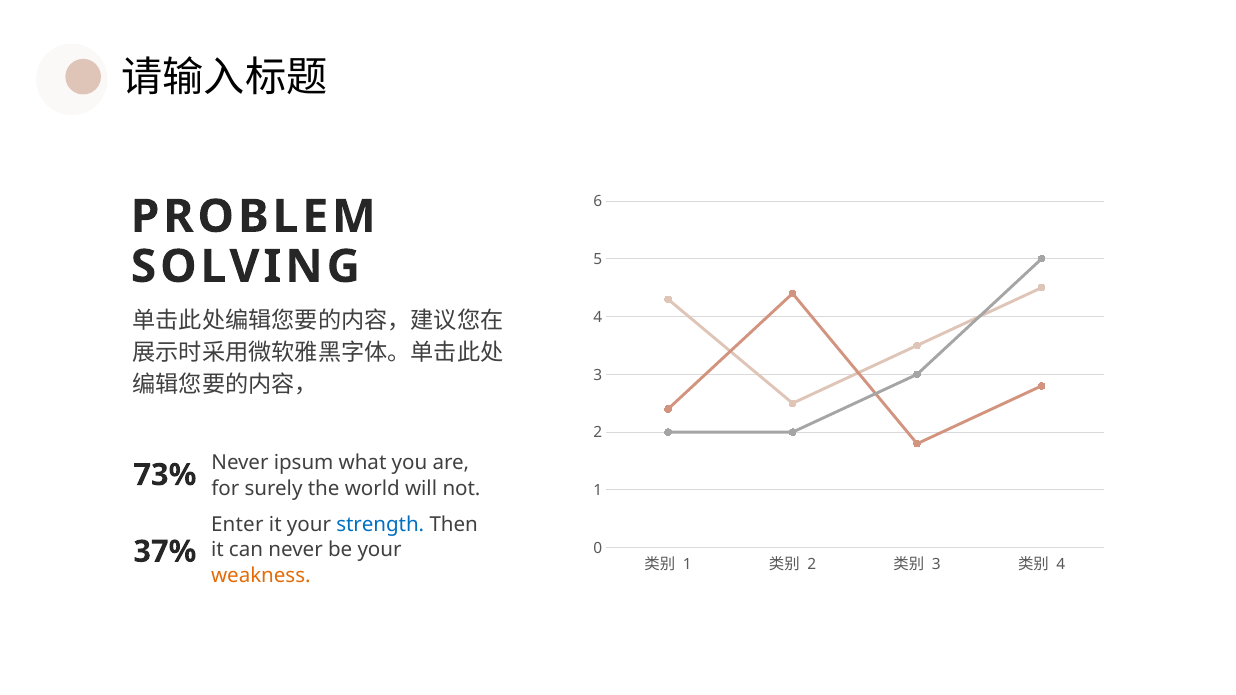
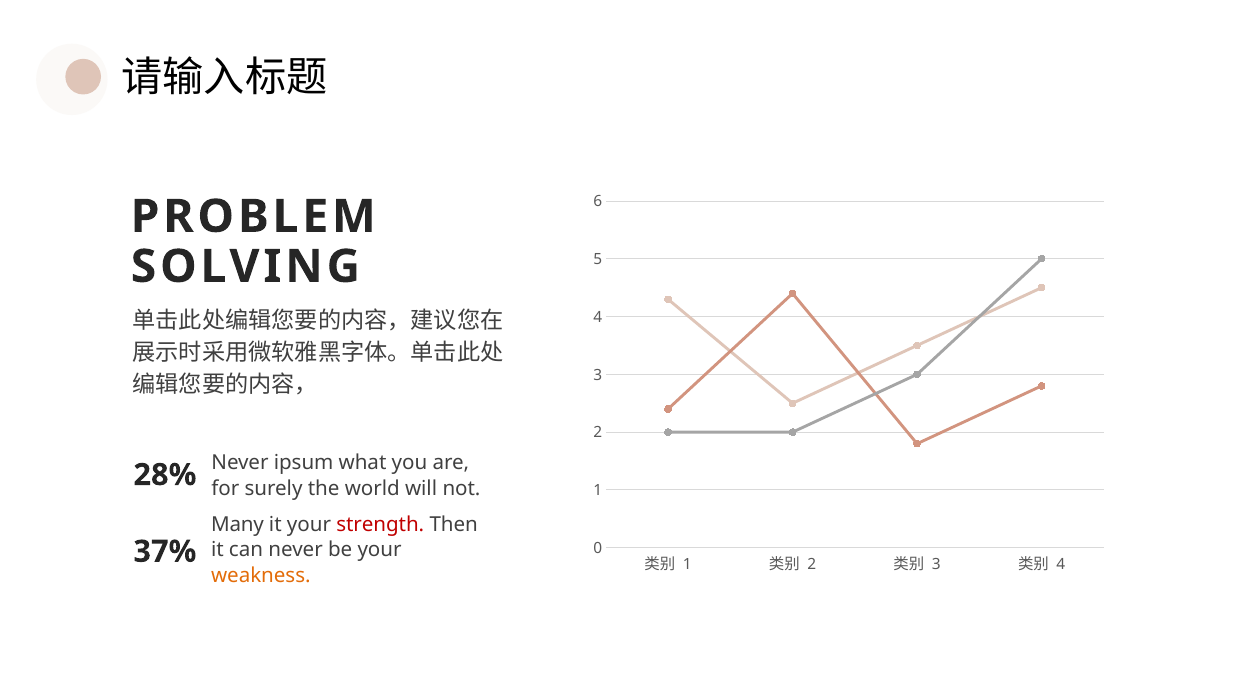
73%: 73% -> 28%
Enter: Enter -> Many
strength colour: blue -> red
